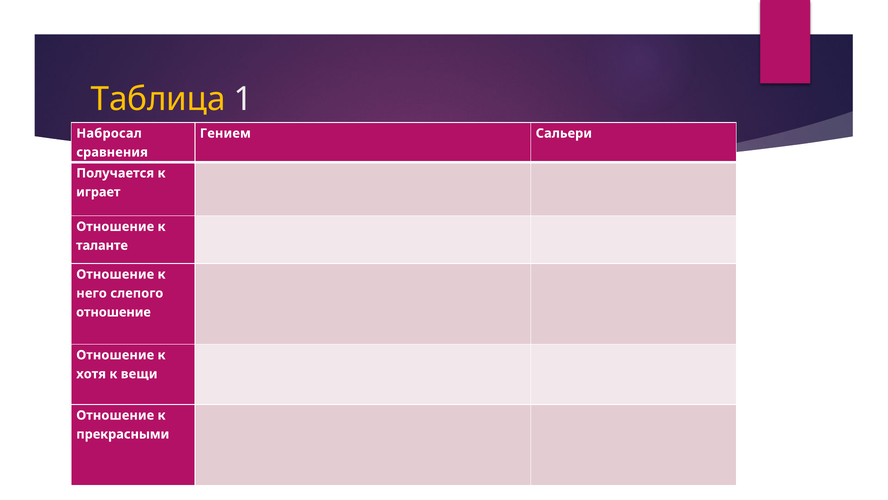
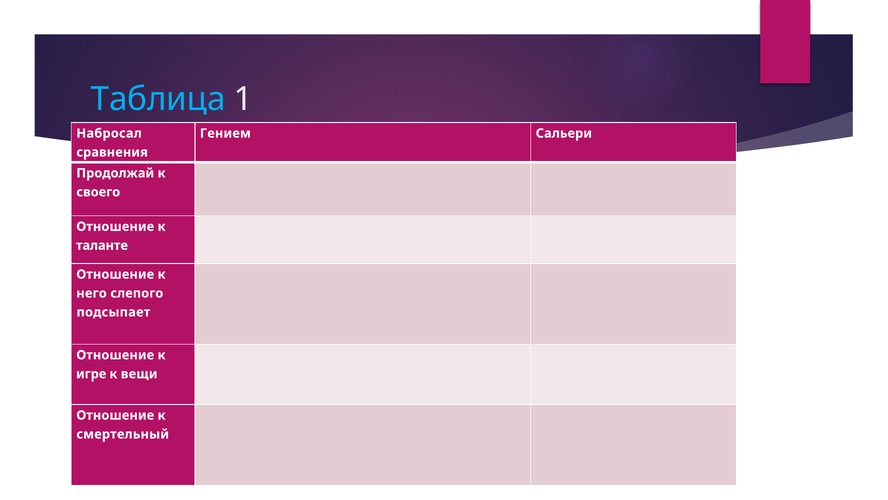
Таблица colour: yellow -> light blue
Получается: Получается -> Продолжай
играет: играет -> своего
отношение at (113, 312): отношение -> подсыпает
хотя: хотя -> игре
прекрасными: прекрасными -> смертельный
